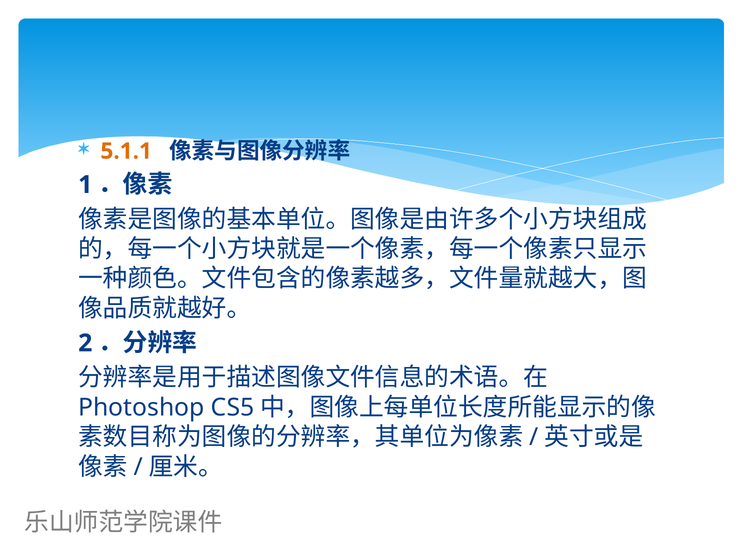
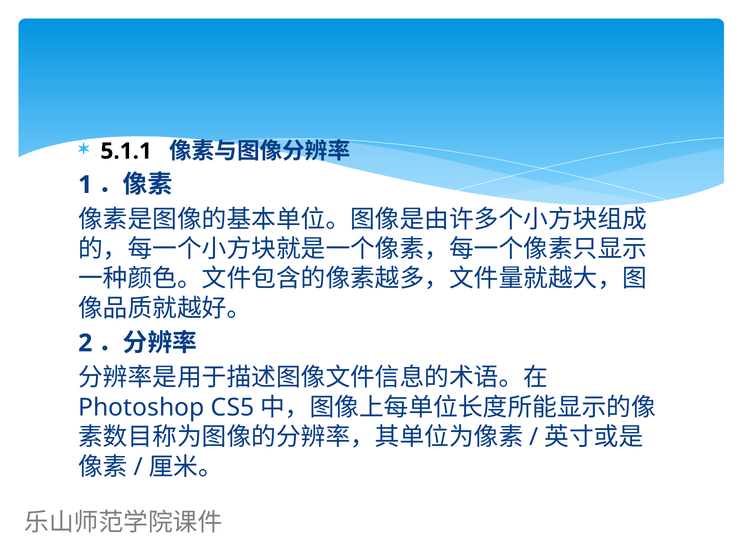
5.1.1 colour: orange -> black
